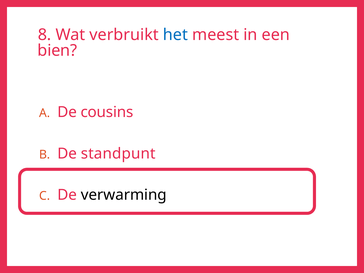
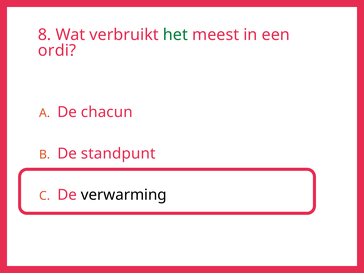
het colour: blue -> green
bien: bien -> ordi
cousins: cousins -> chacun
